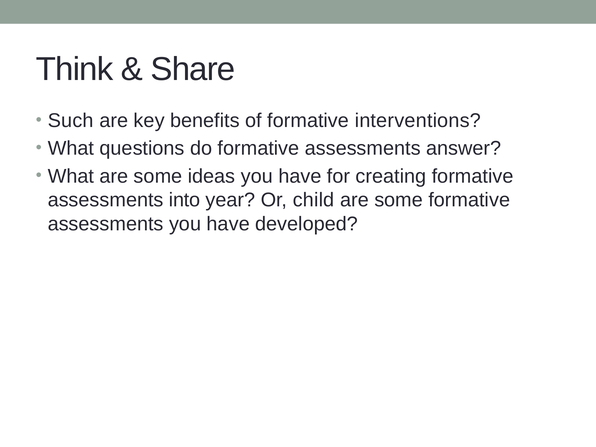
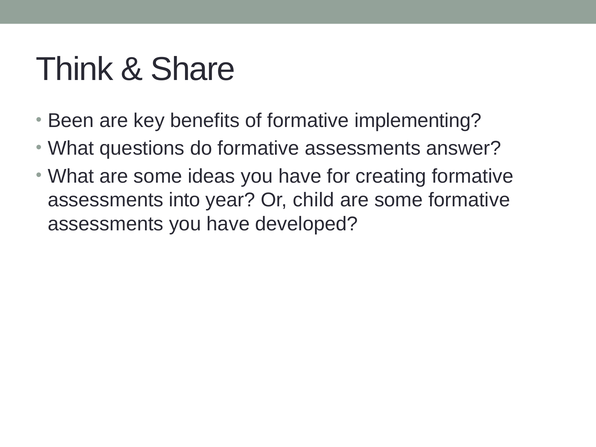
Such: Such -> Been
interventions: interventions -> implementing
